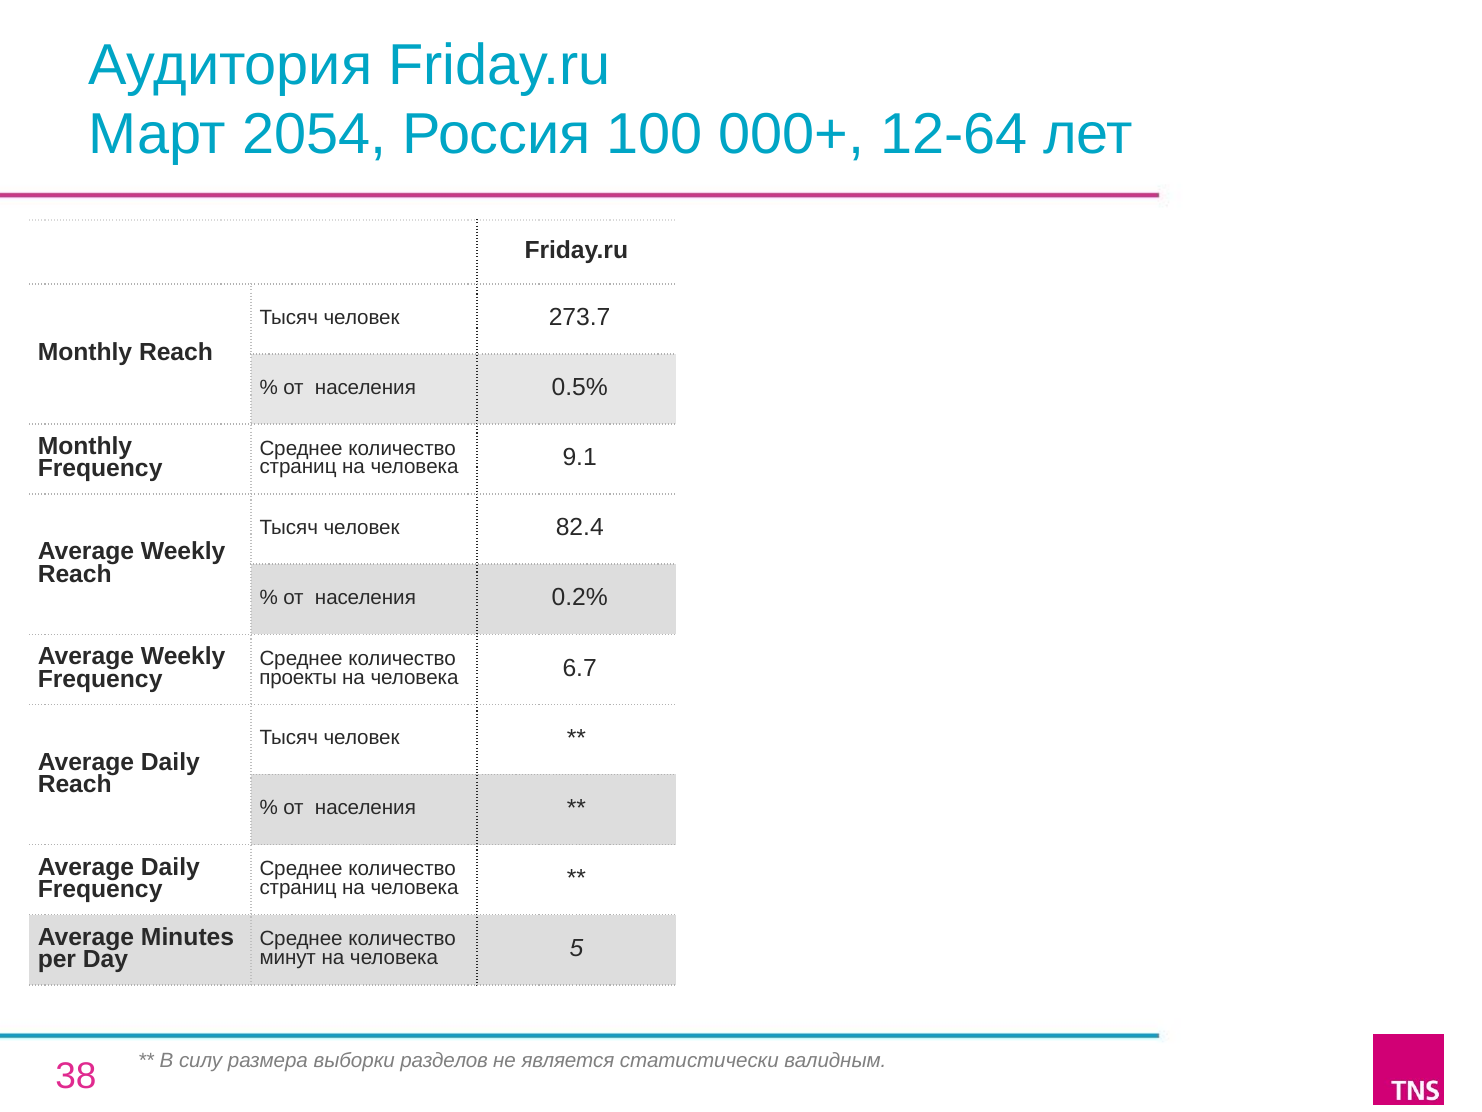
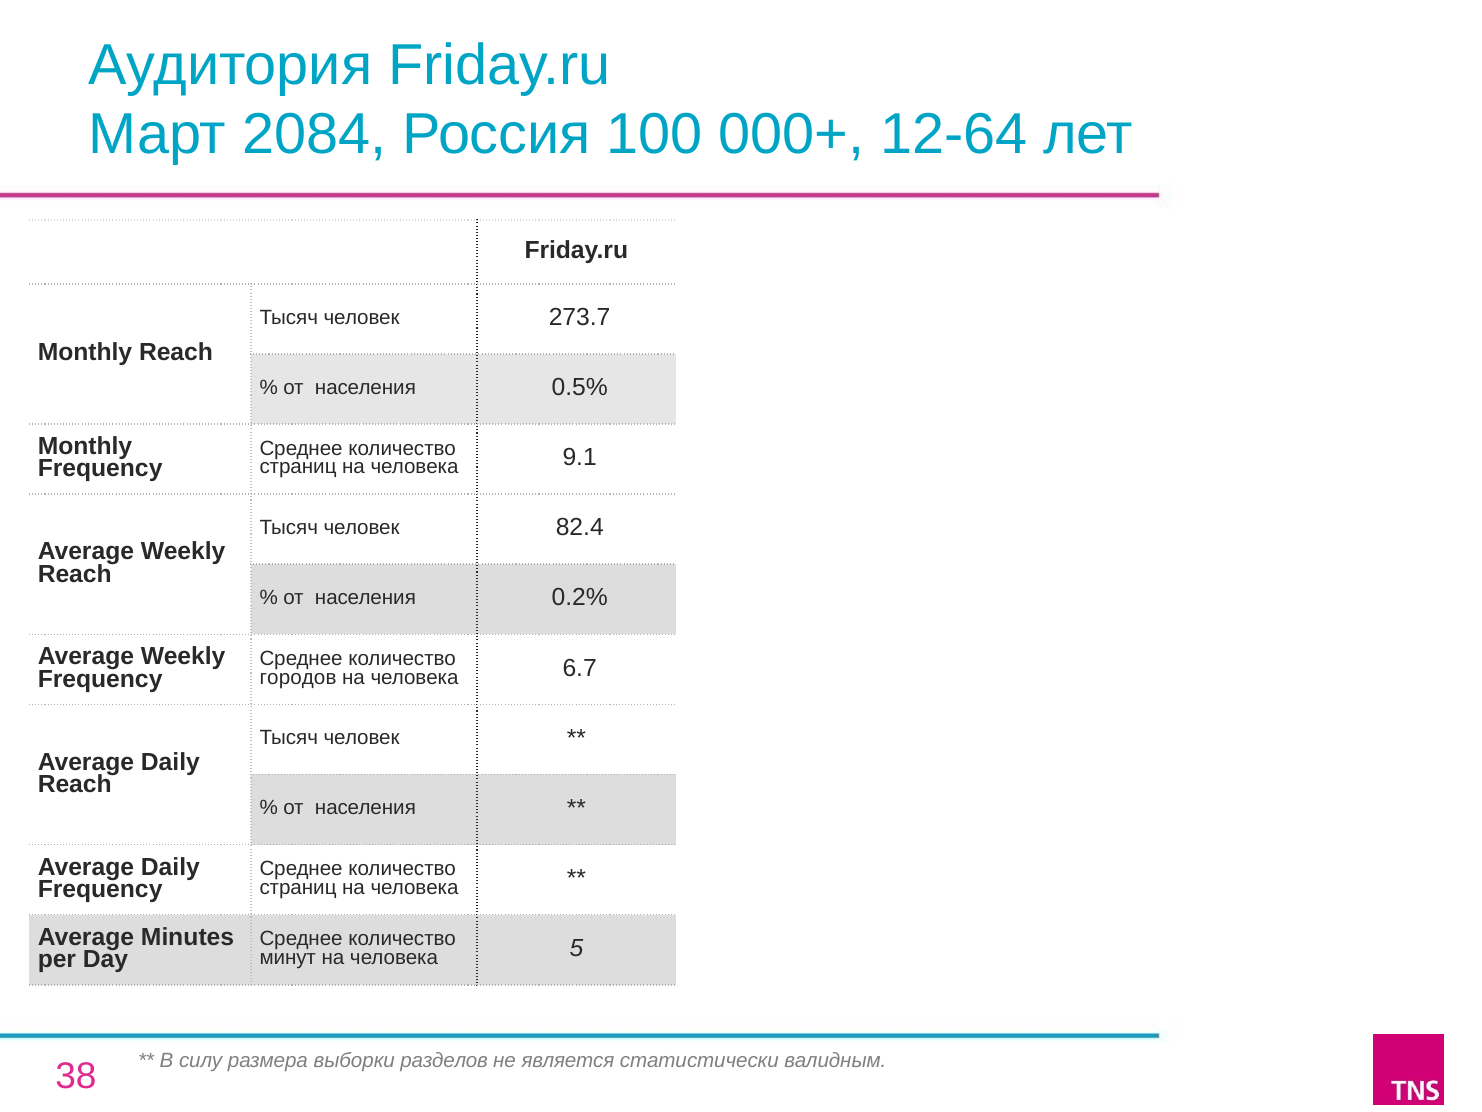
2054: 2054 -> 2084
проекты: проекты -> городов
